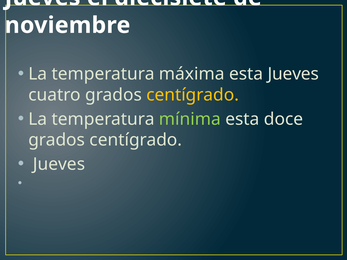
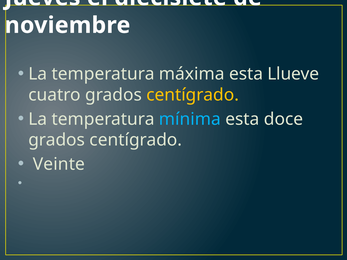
esta Jueves: Jueves -> Llueve
mínima colour: light green -> light blue
Jueves at (59, 164): Jueves -> Veinte
